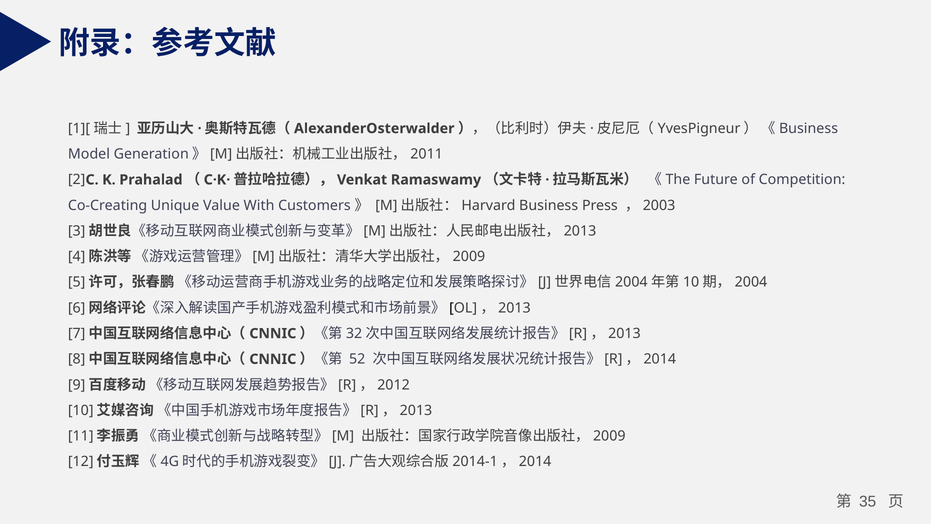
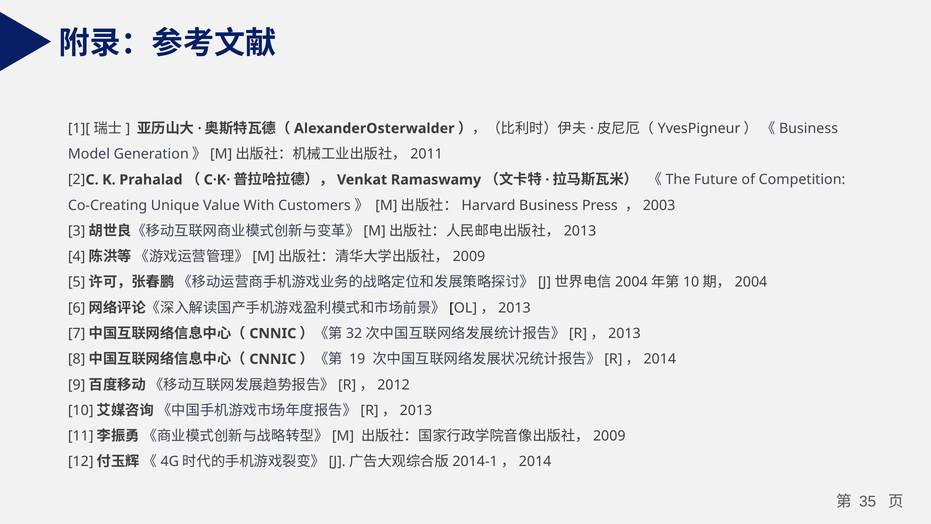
52: 52 -> 19
